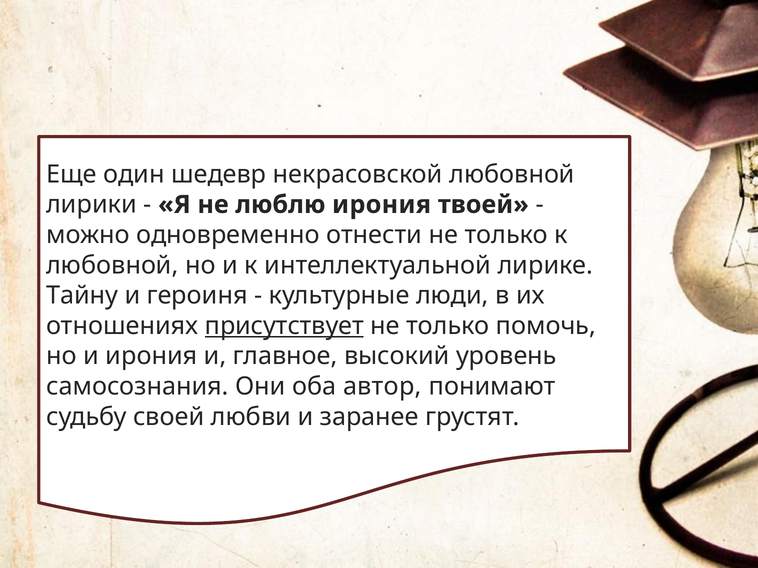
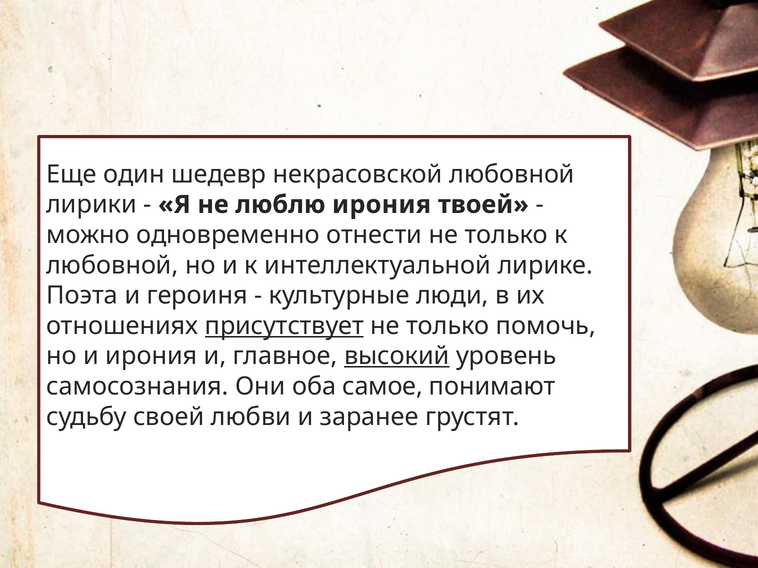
Тайну: Тайну -> Поэта
высокий underline: none -> present
автор: автор -> самое
